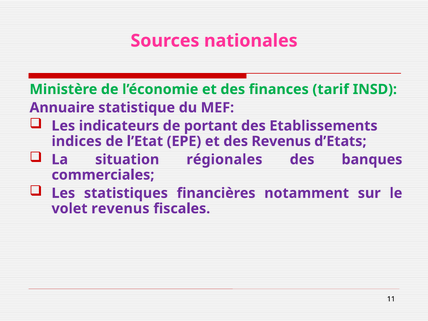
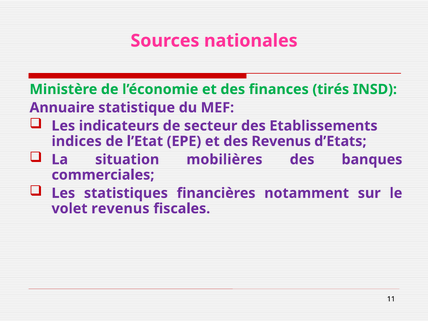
tarif: tarif -> tirés
portant: portant -> secteur
régionales: régionales -> mobilières
